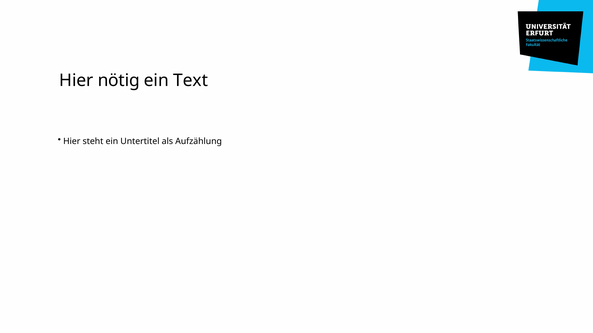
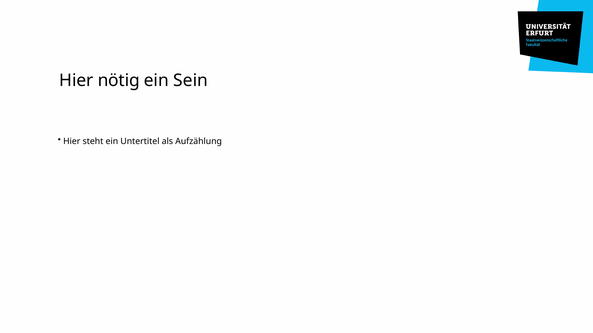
Text: Text -> Sein
